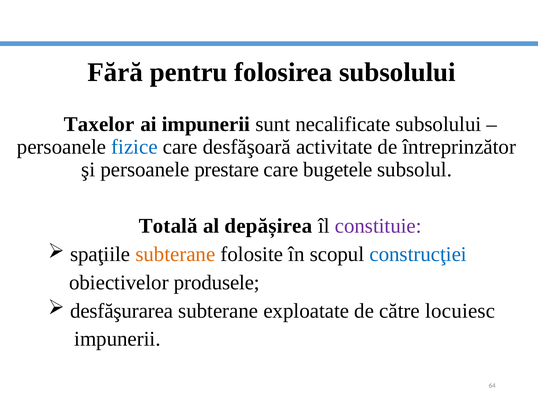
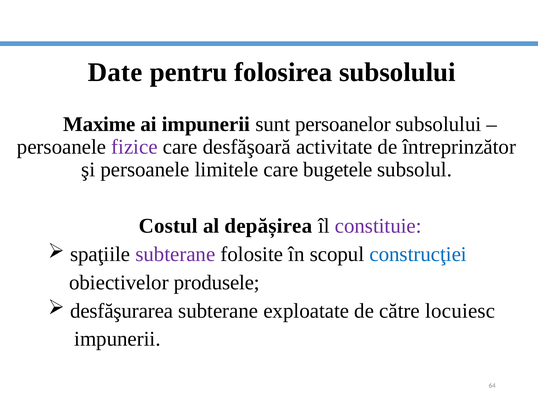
Fără: Fără -> Date
Taxelor: Taxelor -> Maxime
necalificate: necalificate -> persoanelor
fizice colour: blue -> purple
prestare: prestare -> limitele
Totală: Totală -> Costul
subterane at (175, 254) colour: orange -> purple
